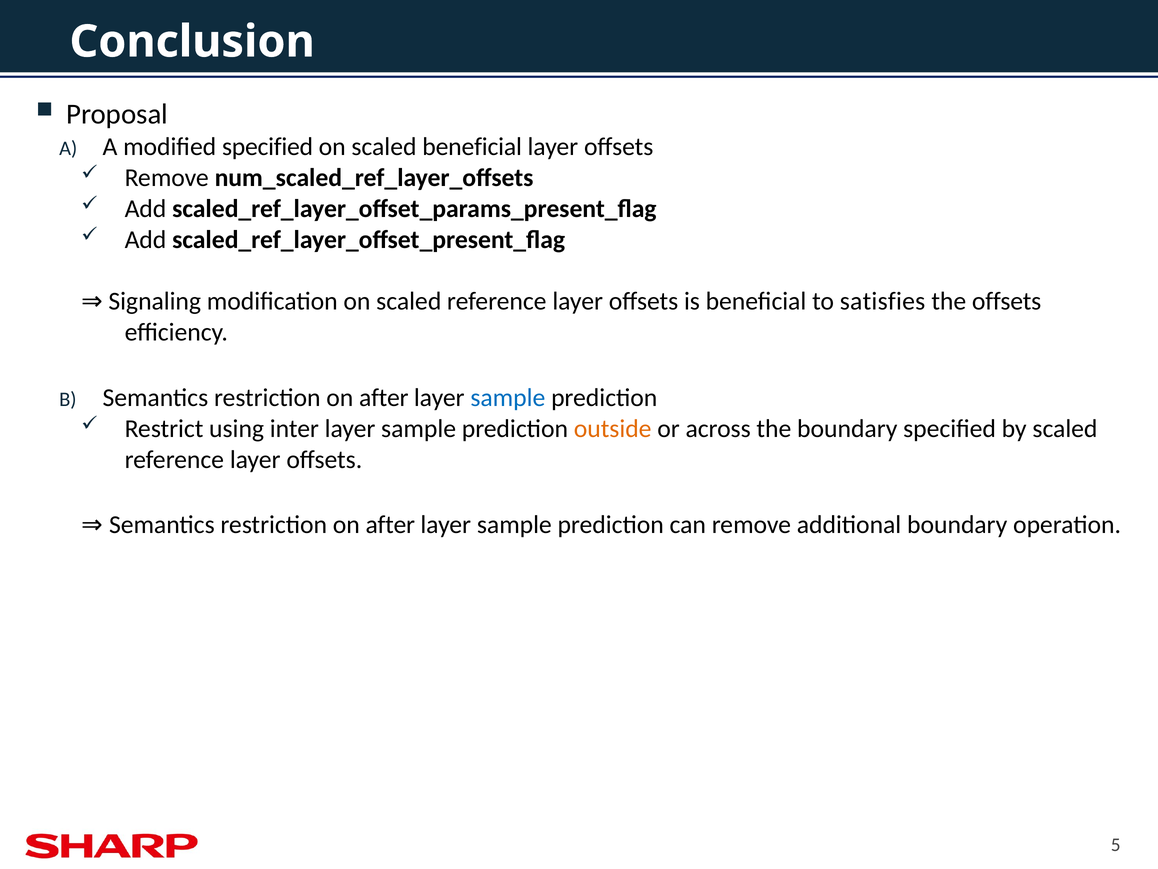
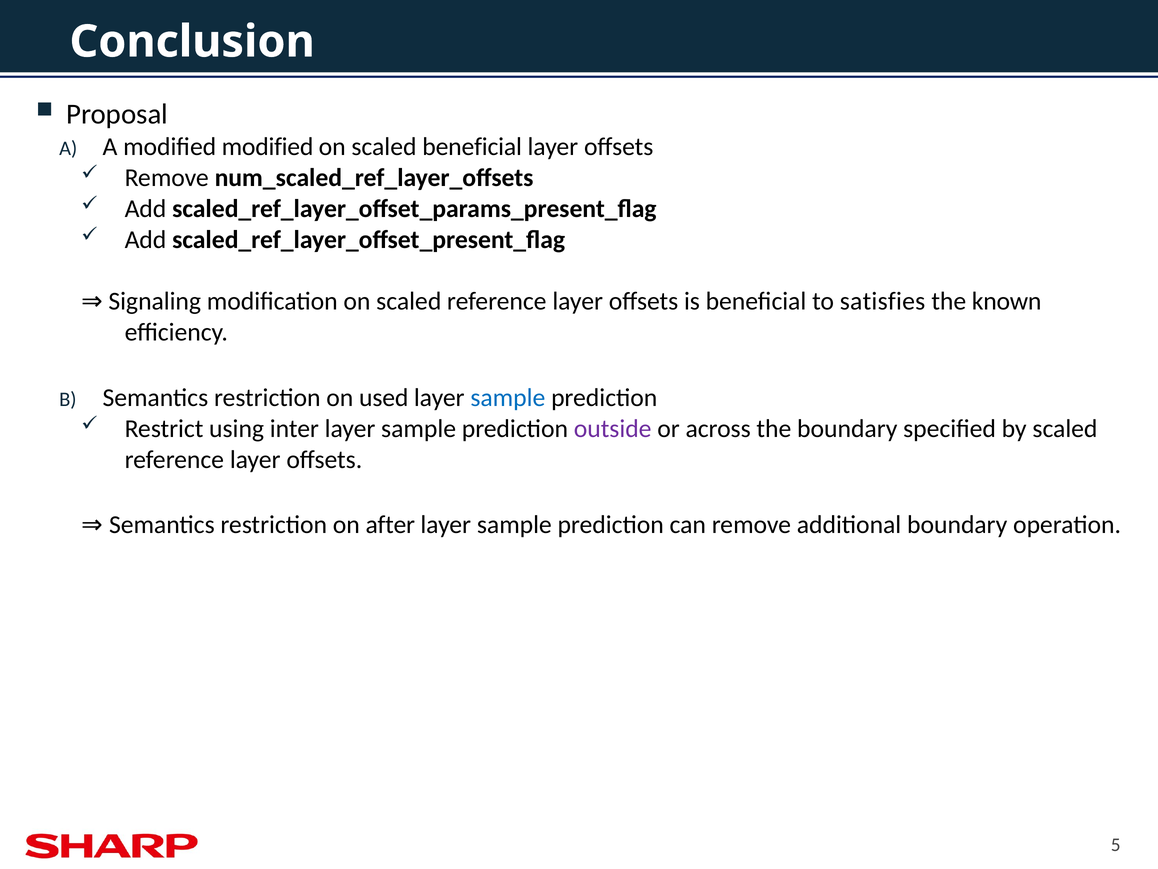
modified specified: specified -> modified
the offsets: offsets -> known
after at (384, 398): after -> used
outside colour: orange -> purple
